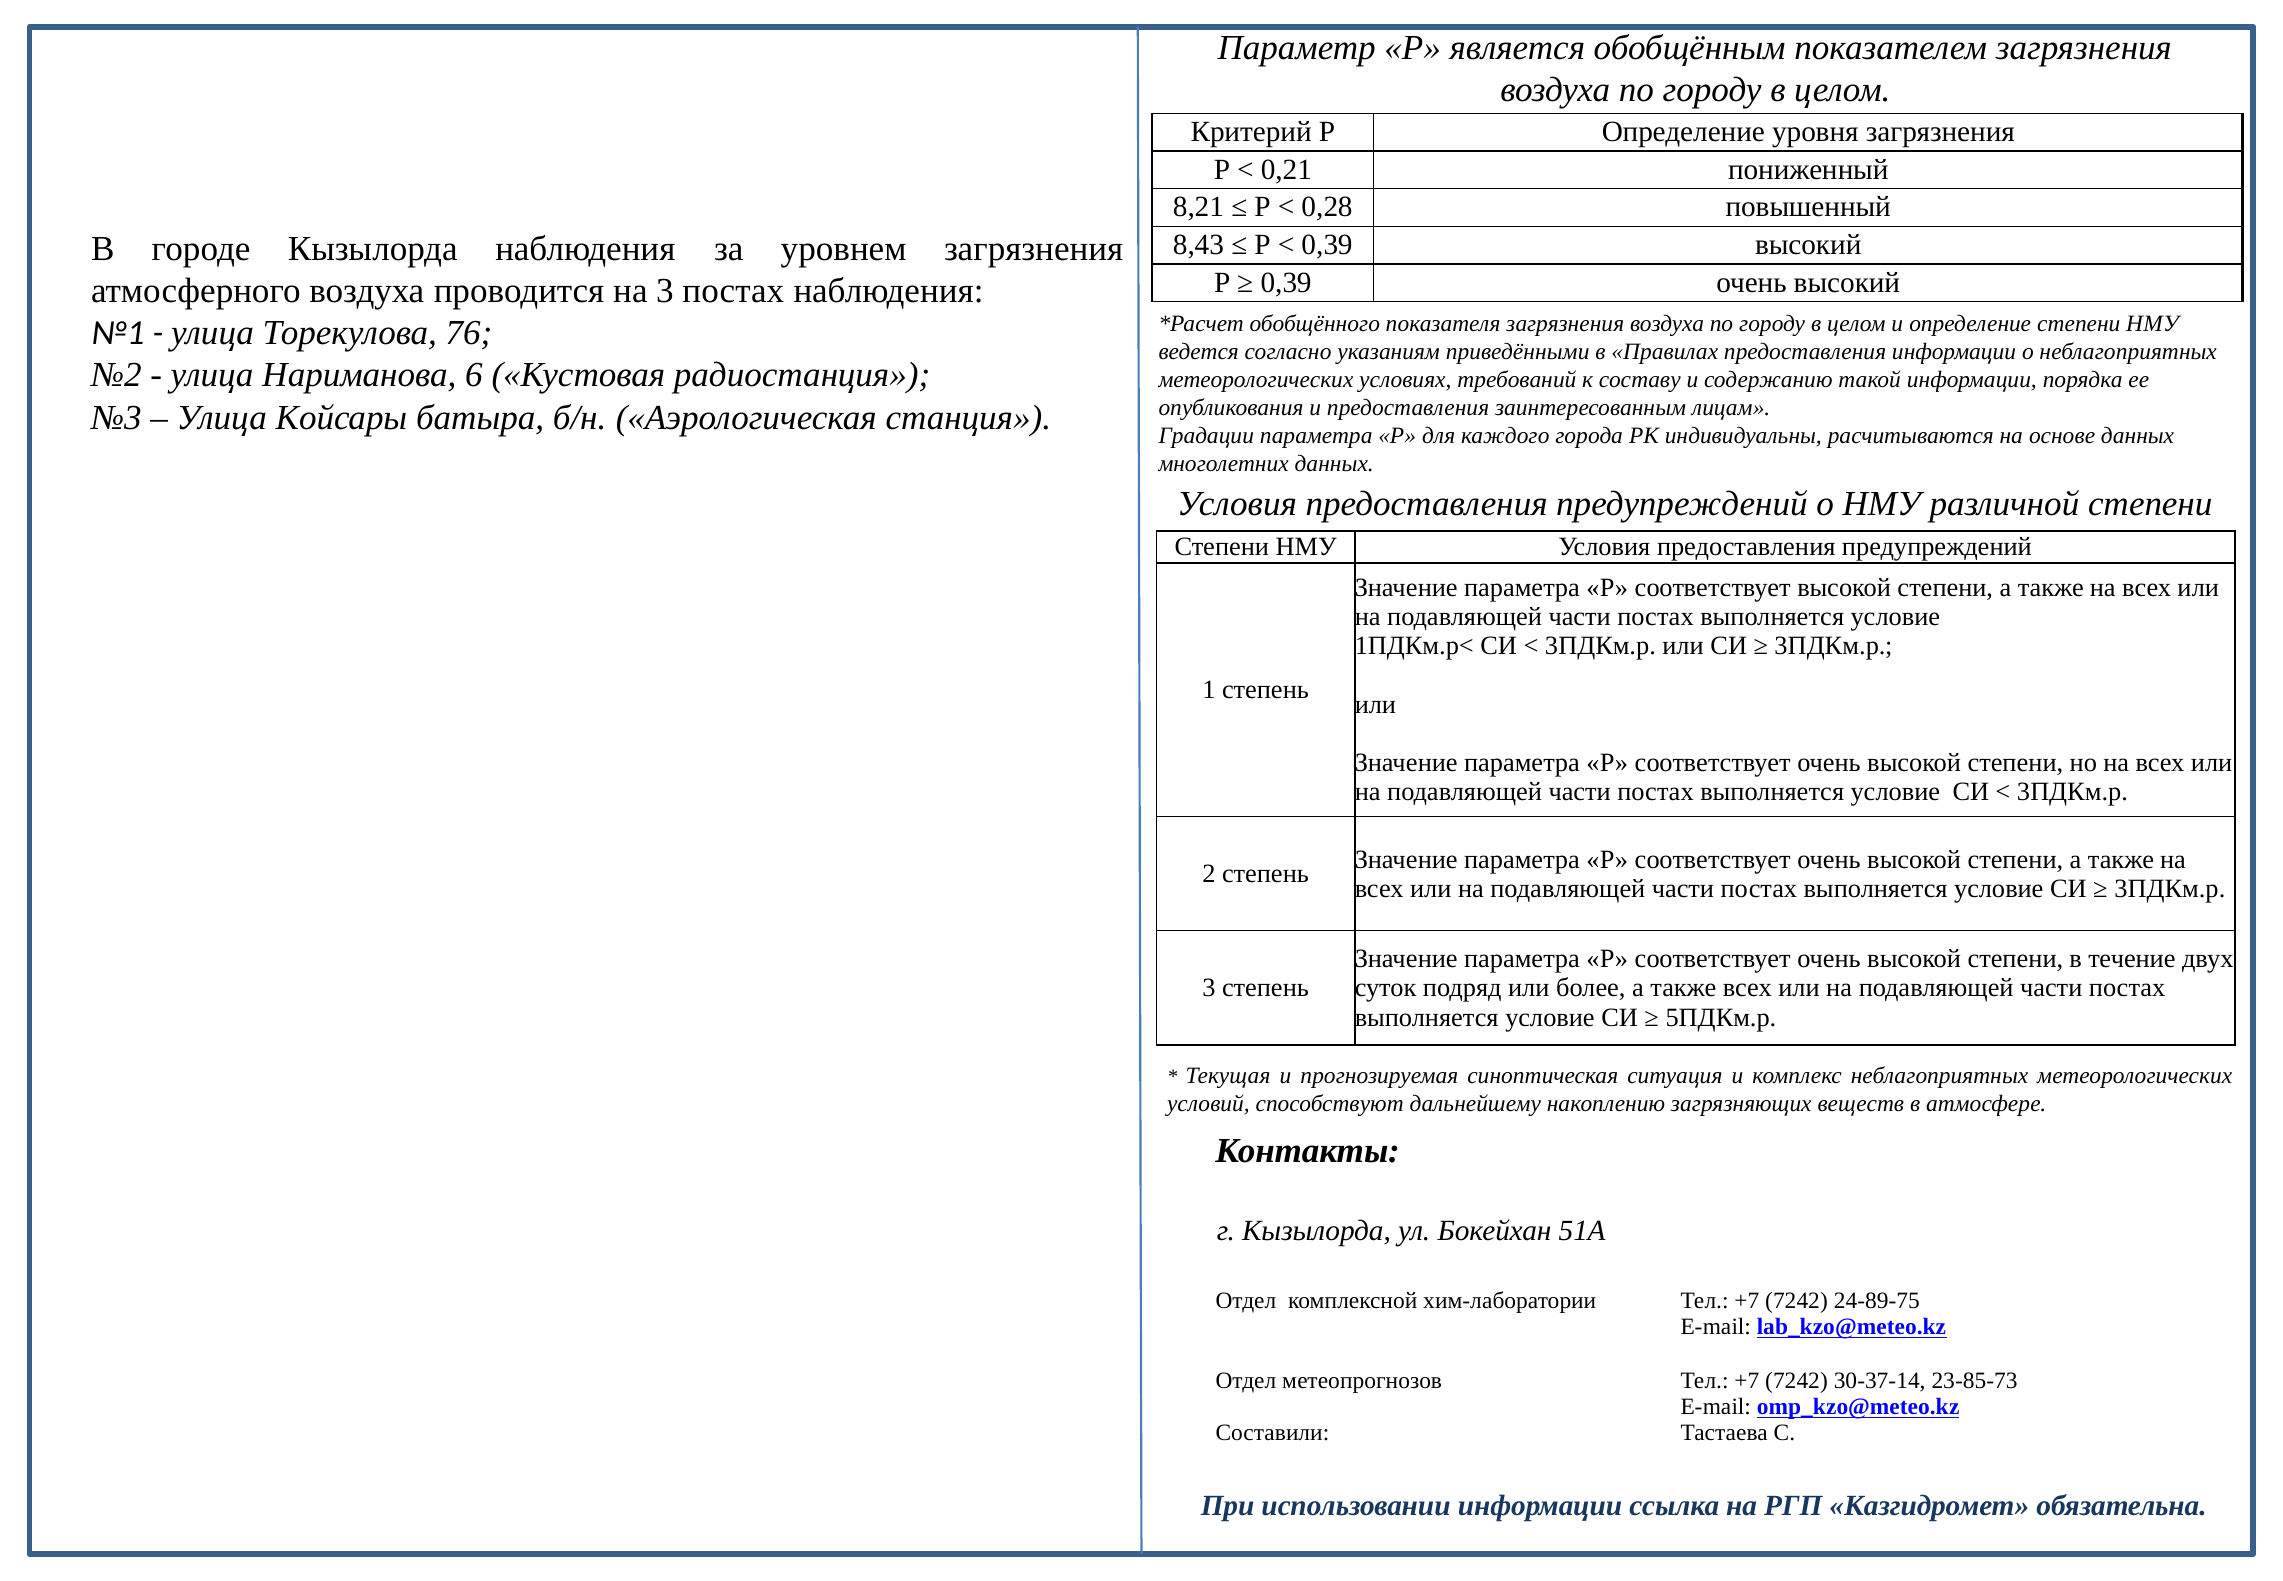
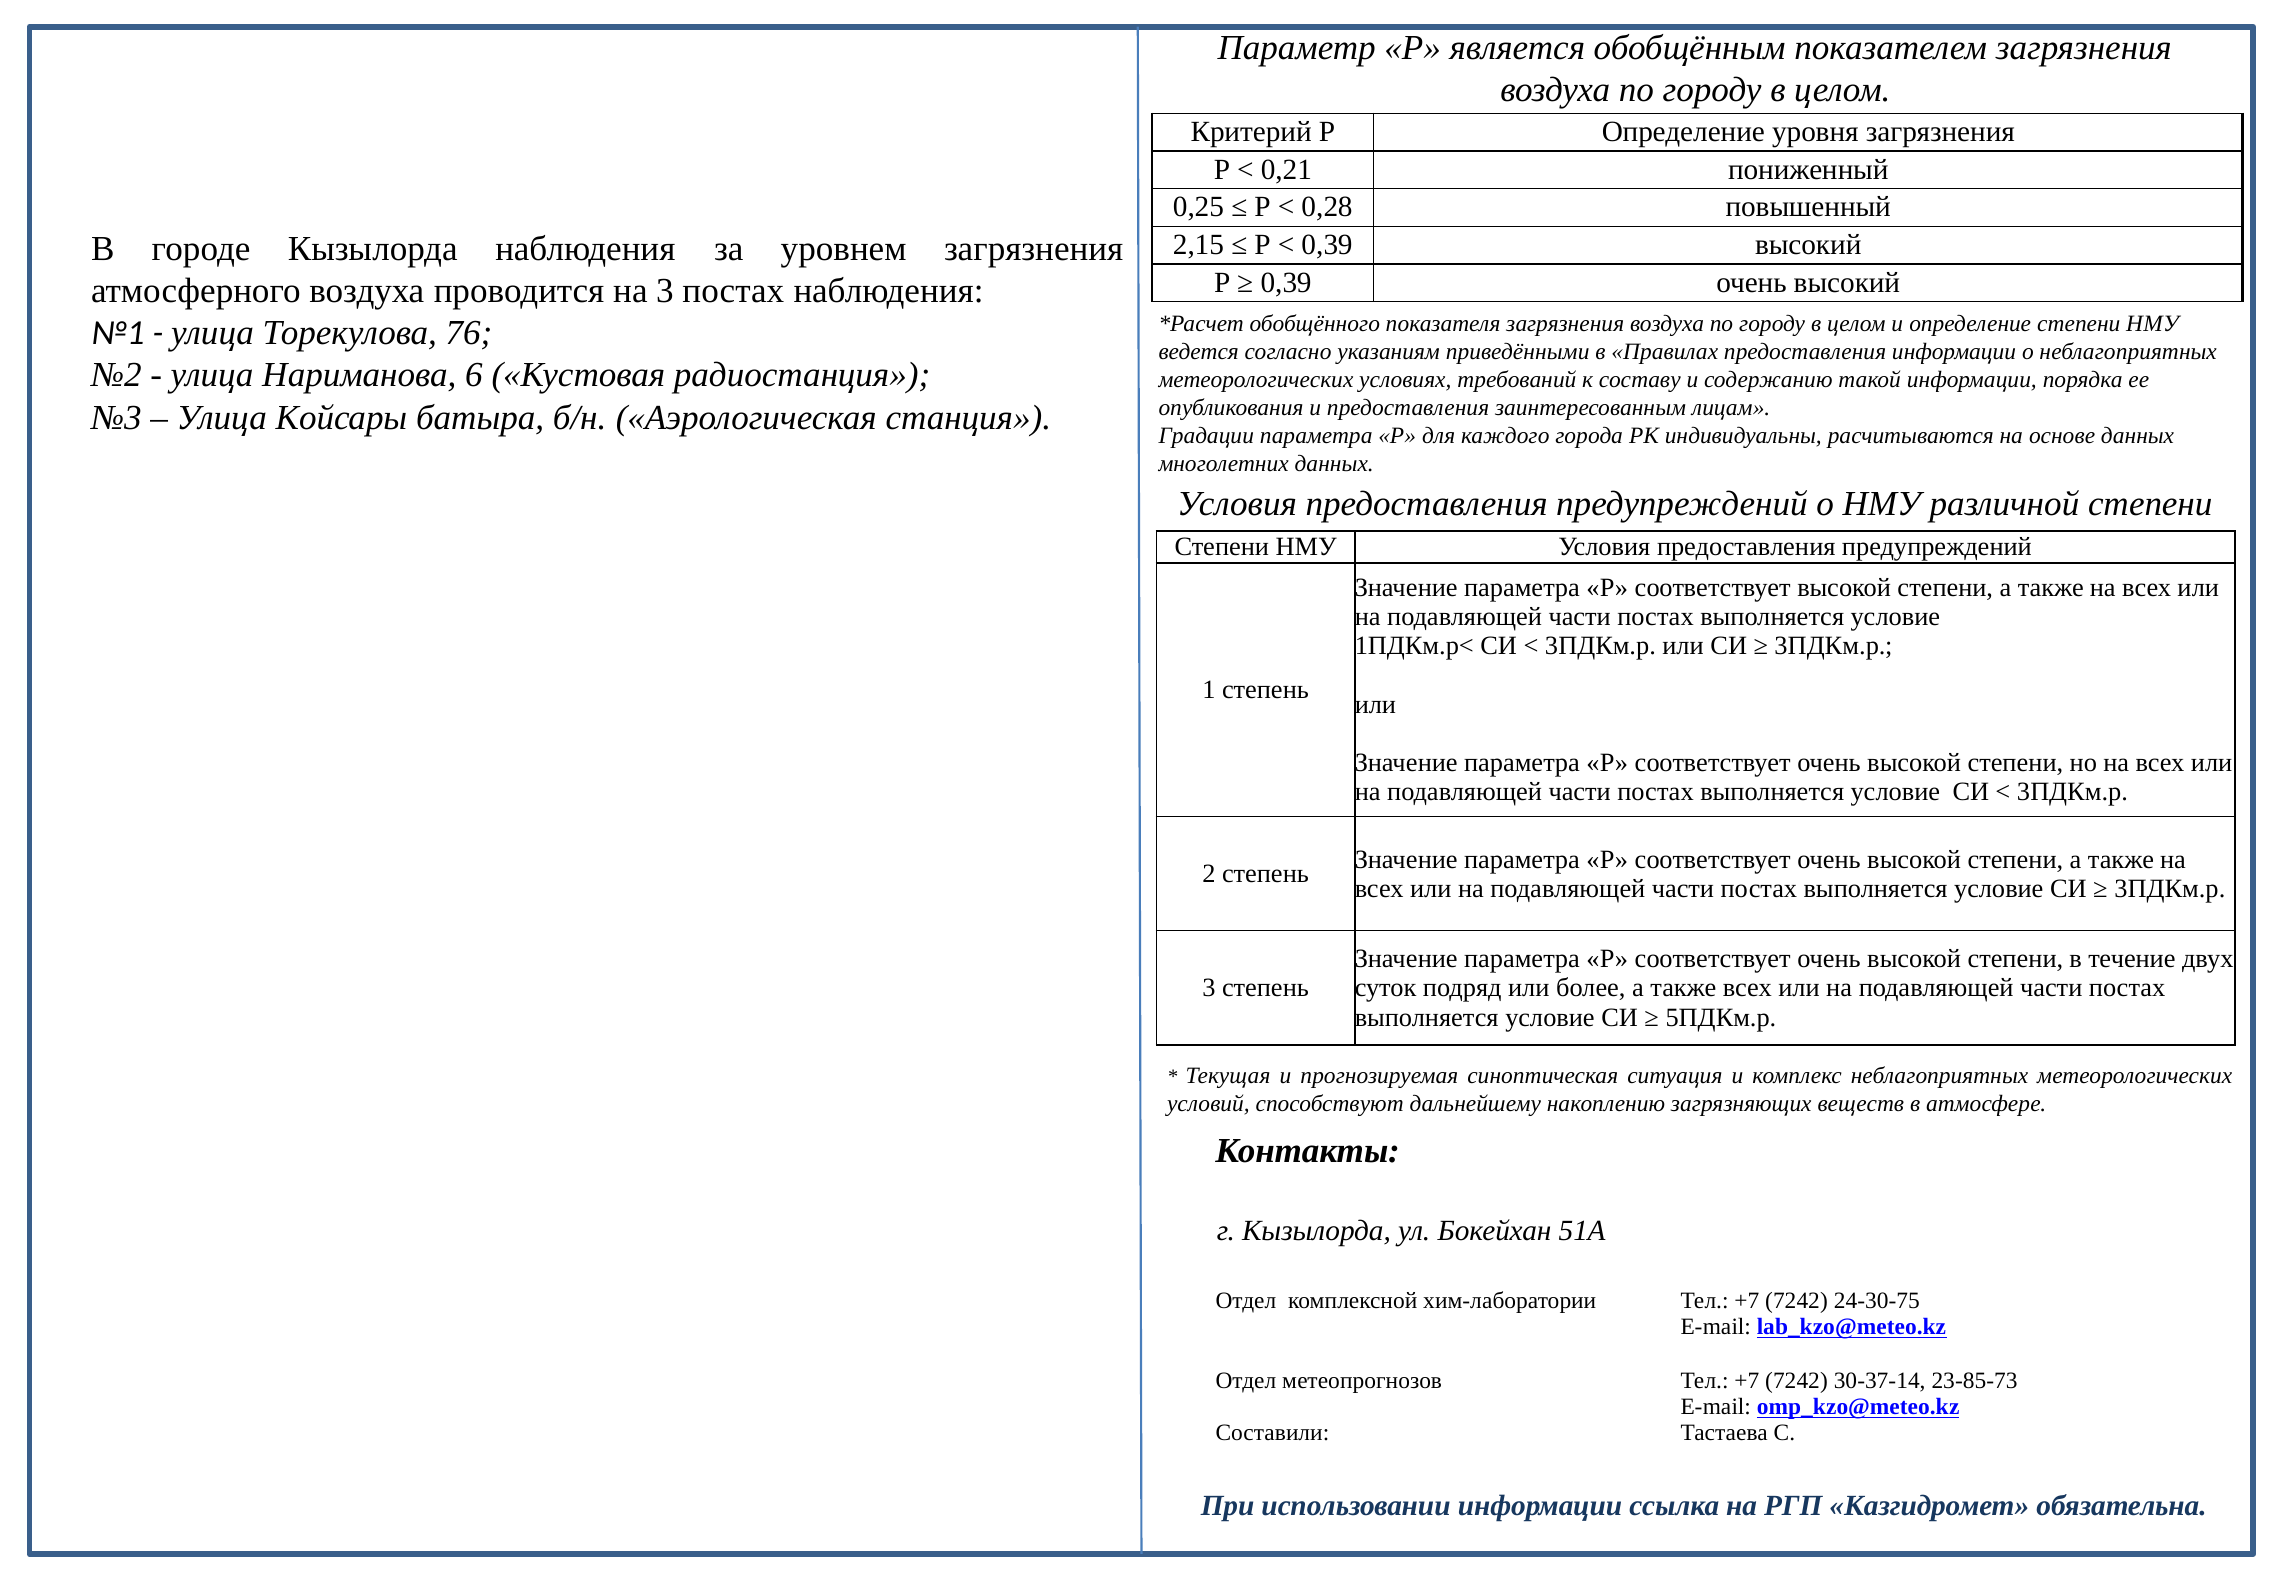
8,21: 8,21 -> 0,25
8,43: 8,43 -> 2,15
24-89-75: 24-89-75 -> 24-30-75
